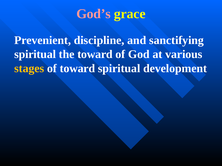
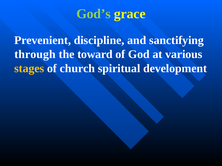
God’s colour: pink -> light green
spiritual at (35, 54): spiritual -> through
of toward: toward -> church
